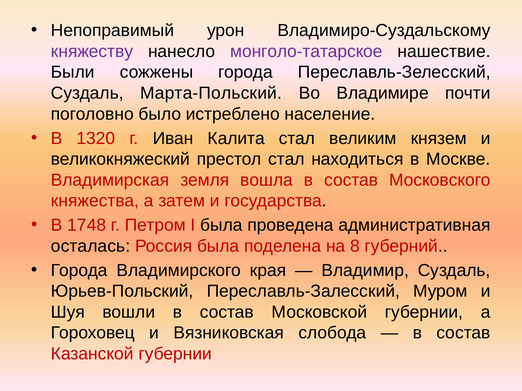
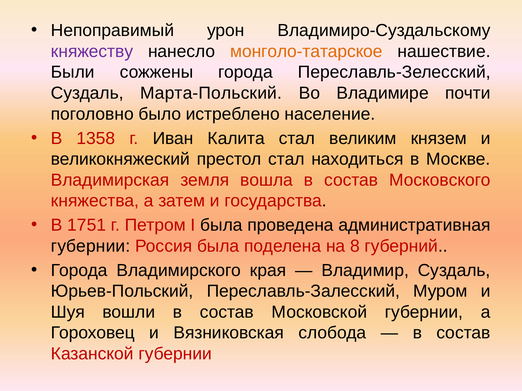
монголо-татарское colour: purple -> orange
1320: 1320 -> 1358
1748: 1748 -> 1751
осталась at (91, 246): осталась -> губернии
